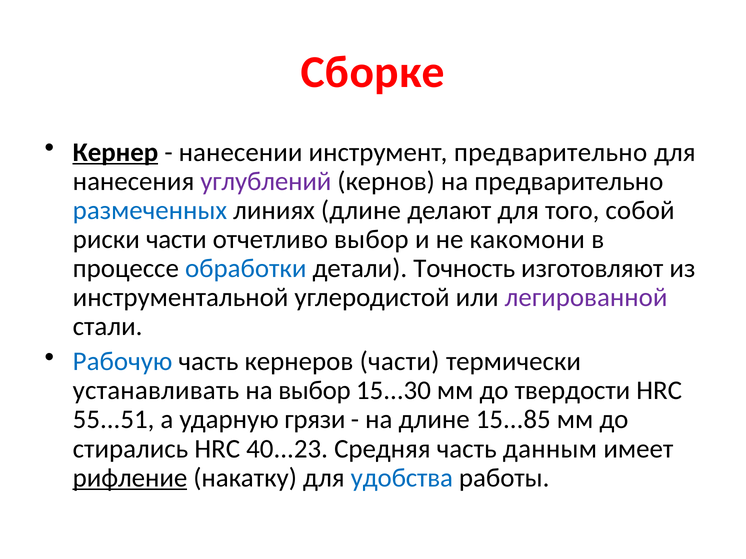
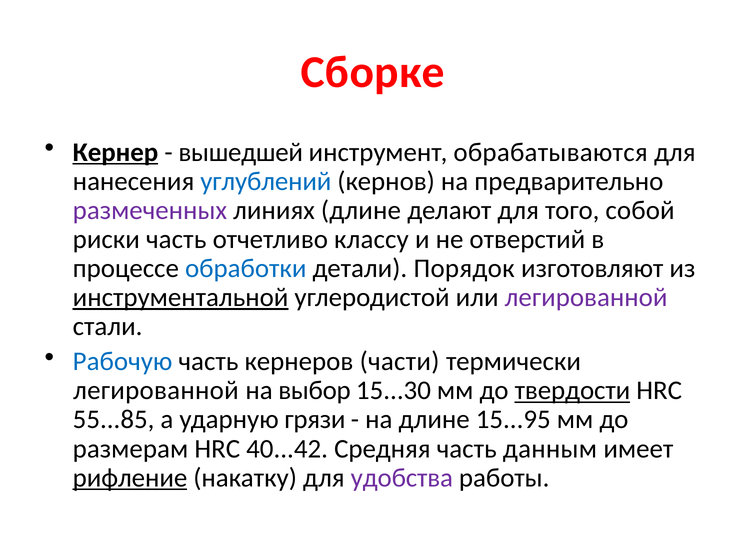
нанесении: нанесении -> вышедшей
инструмент предварительно: предварительно -> обрабатываются
углублений colour: purple -> blue
размеченных colour: blue -> purple
риски части: части -> часть
отчетливо выбор: выбор -> классу
какомони: какомони -> отверстий
Точность: Точность -> Порядок
инструментальной underline: none -> present
устанавливать at (156, 391): устанавливать -> легированной
твердости underline: none -> present
55...51: 55...51 -> 55...85
15...85: 15...85 -> 15...95
стирались: стирались -> размерам
40...23: 40...23 -> 40...42
удобства colour: blue -> purple
